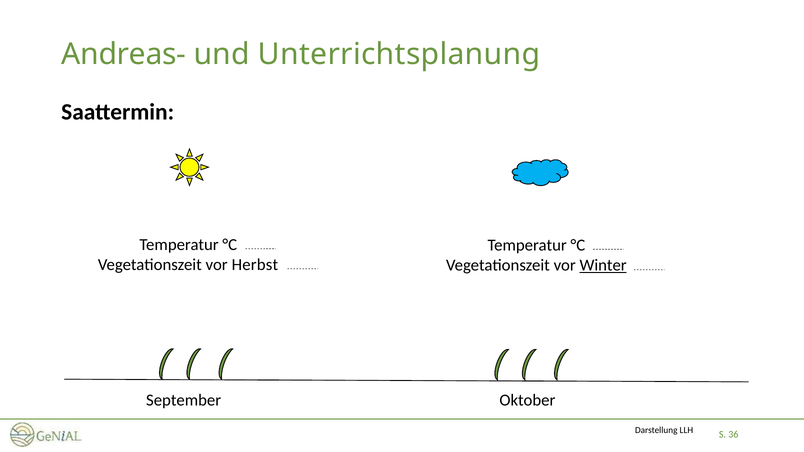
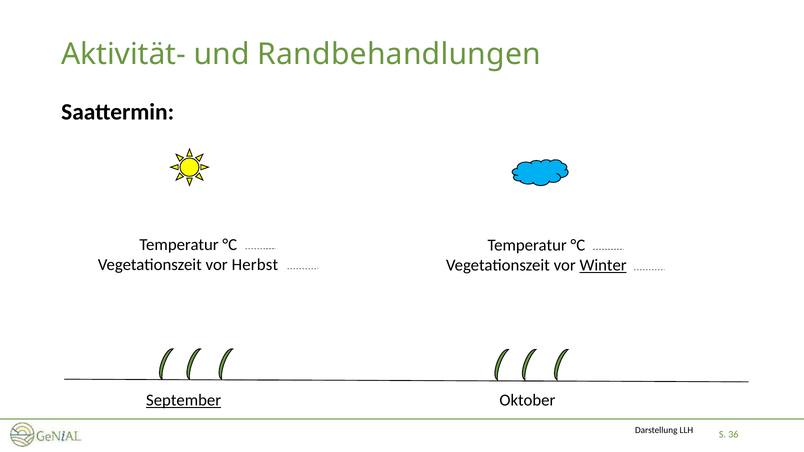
Andreas-: Andreas- -> Aktivität-
Unterrichtsplanung: Unterrichtsplanung -> Randbehandlungen
September underline: none -> present
